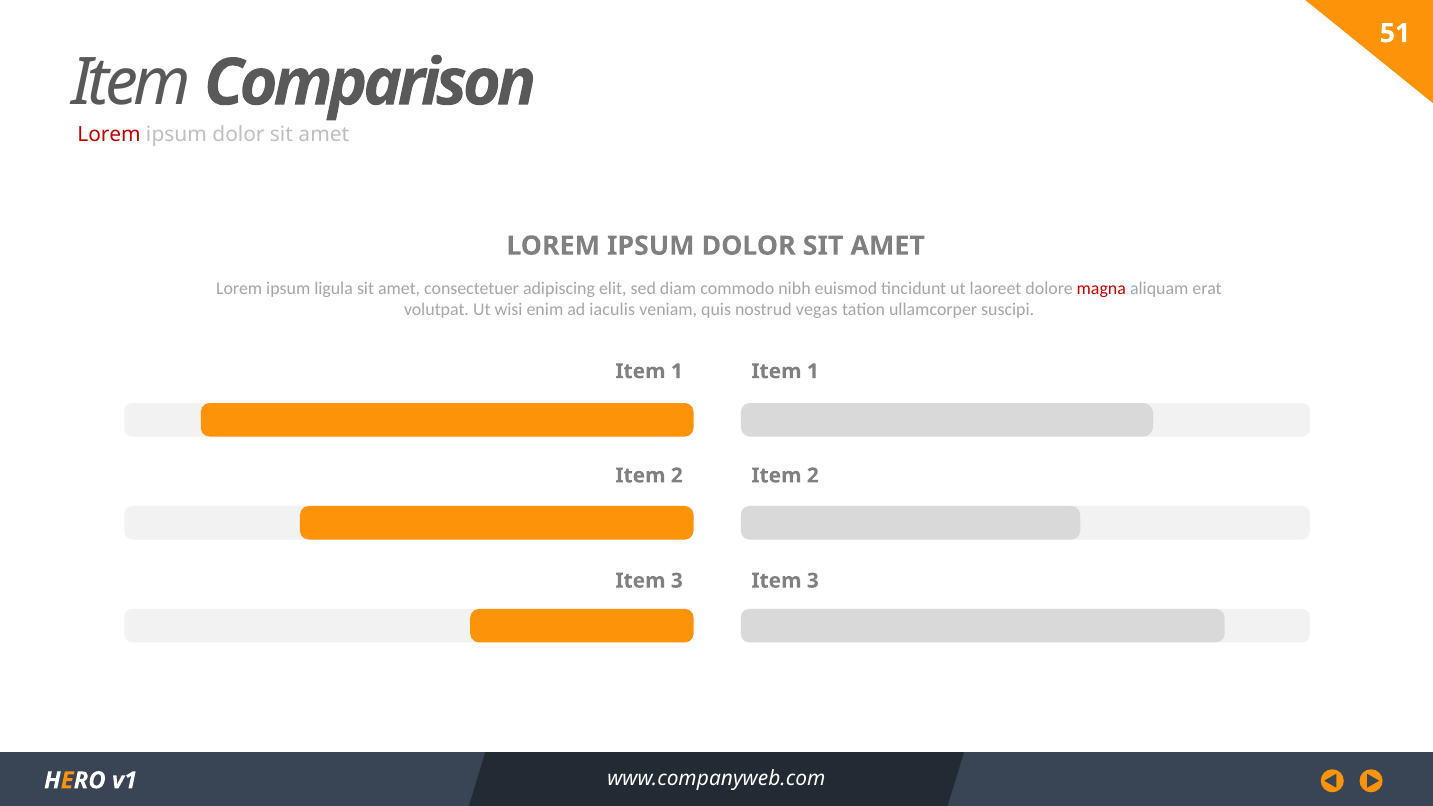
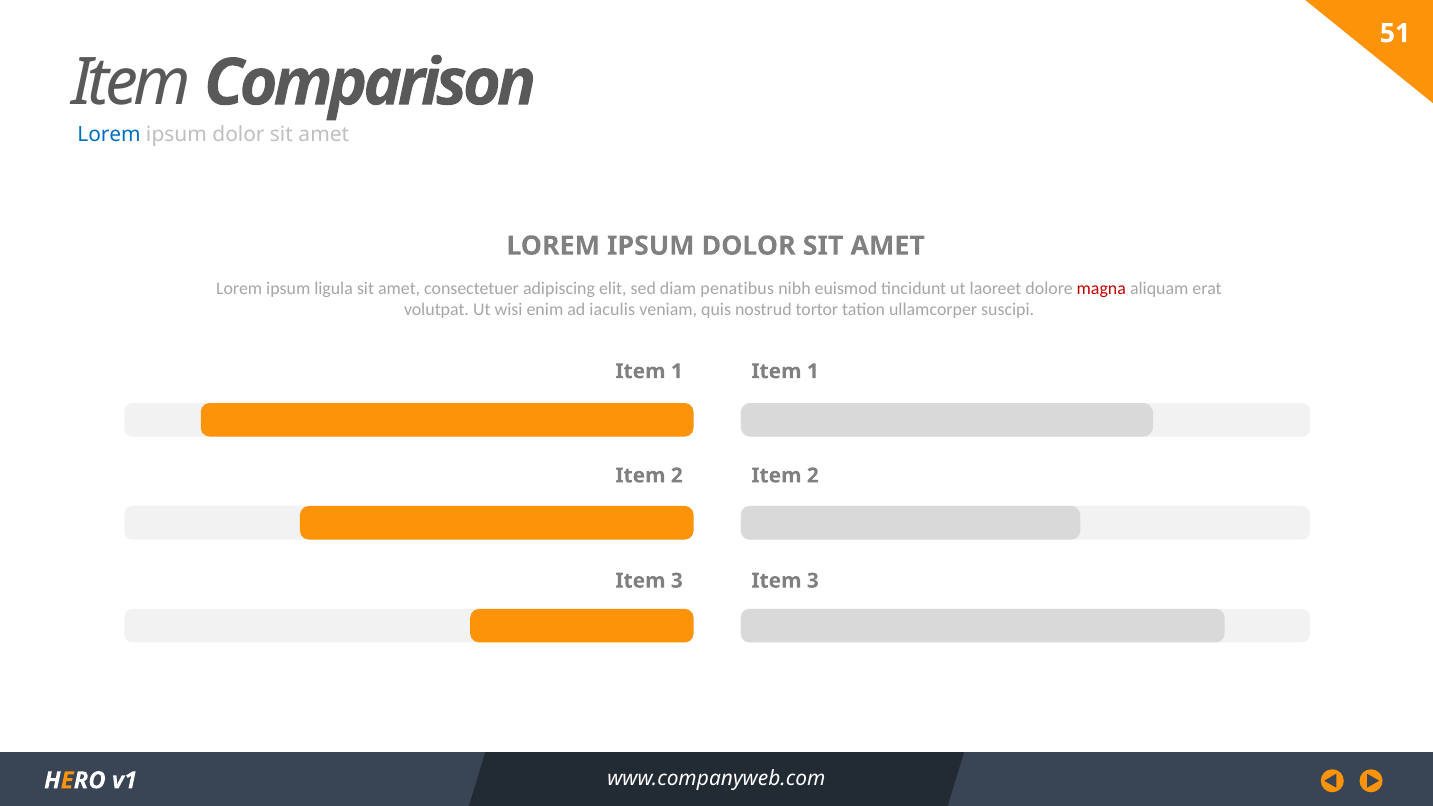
Lorem at (109, 134) colour: red -> blue
commodo: commodo -> penatibus
vegas: vegas -> tortor
